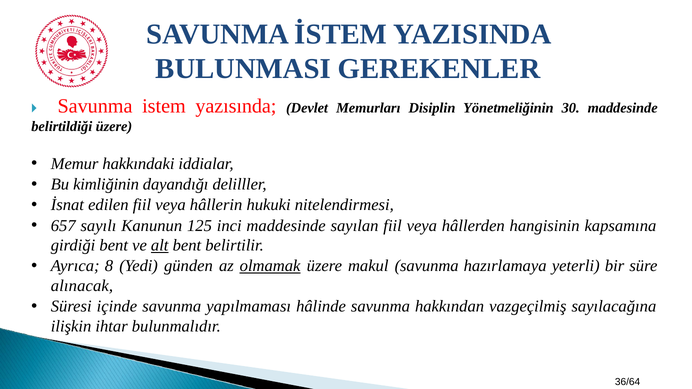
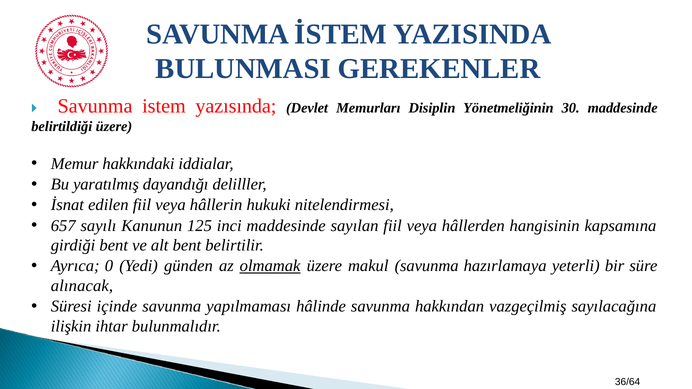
kimliğinin: kimliğinin -> yaratılmış
alt underline: present -> none
8: 8 -> 0
